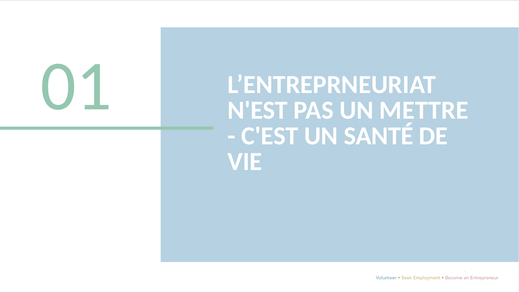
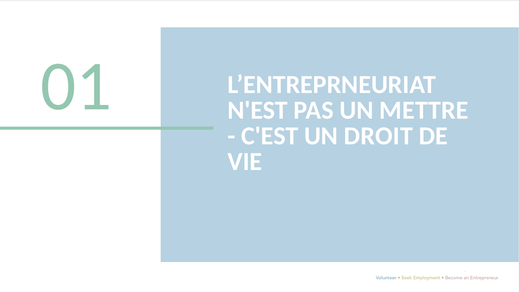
SANTÉ: SANTÉ -> DROIT
